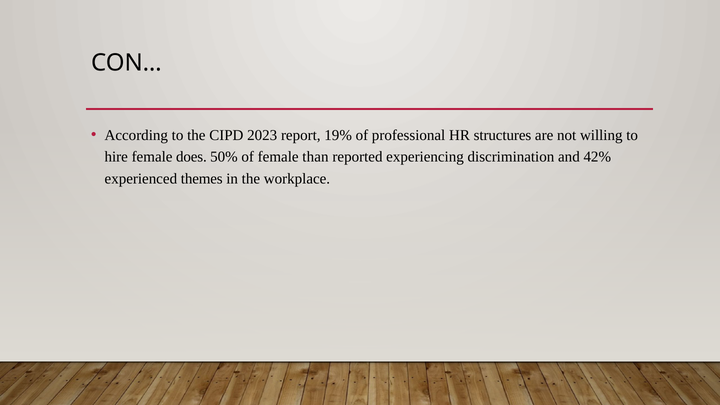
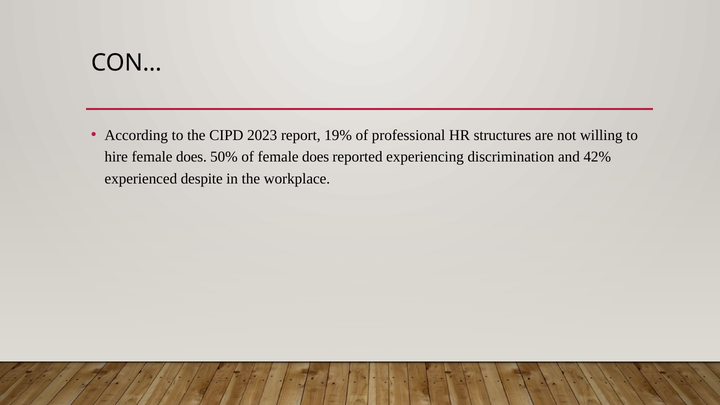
of female than: than -> does
themes: themes -> despite
